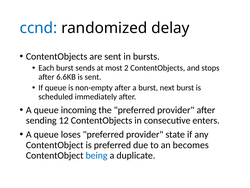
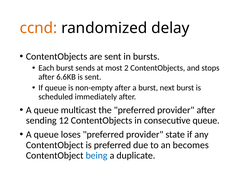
ccnd colour: blue -> orange
incoming: incoming -> multicast
consecutive enters: enters -> queue
